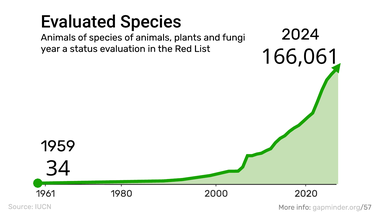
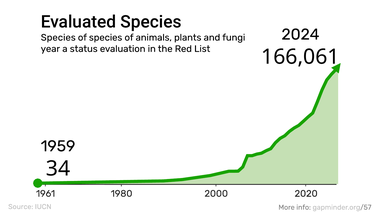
Animals at (58, 38): Animals -> Species
